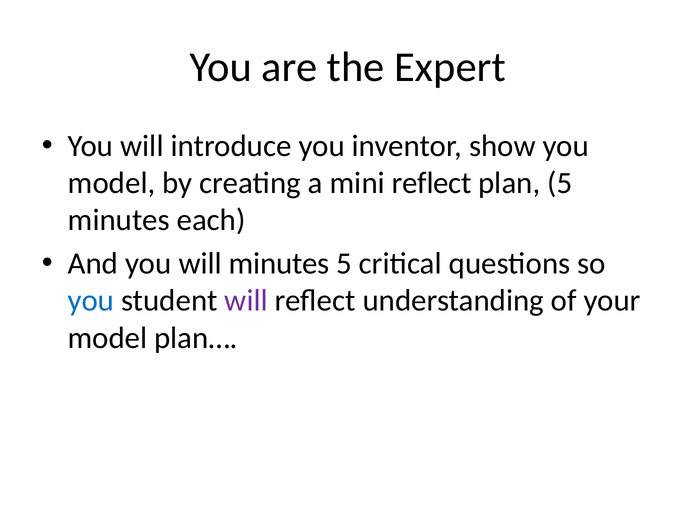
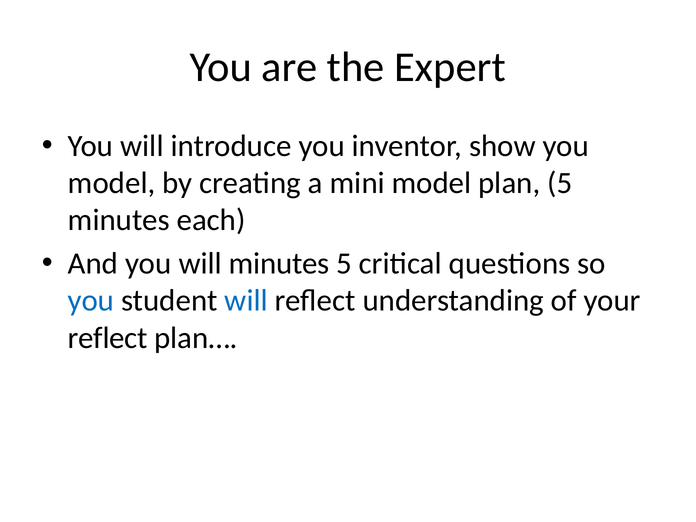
mini reflect: reflect -> model
will at (246, 301) colour: purple -> blue
model at (108, 338): model -> reflect
